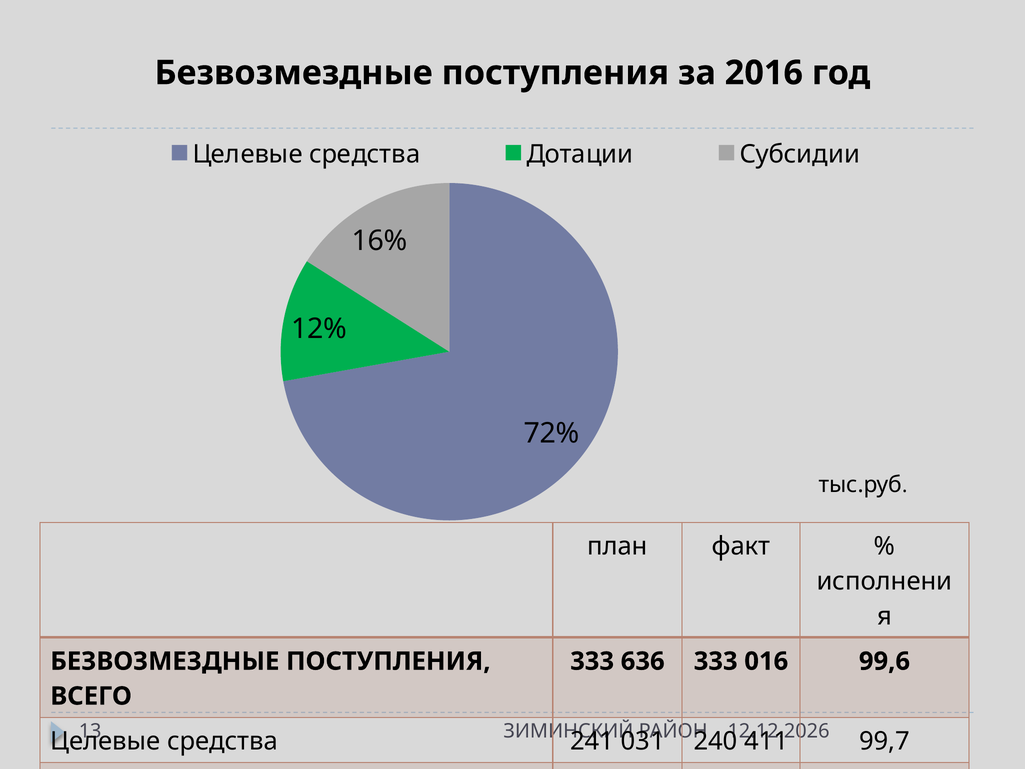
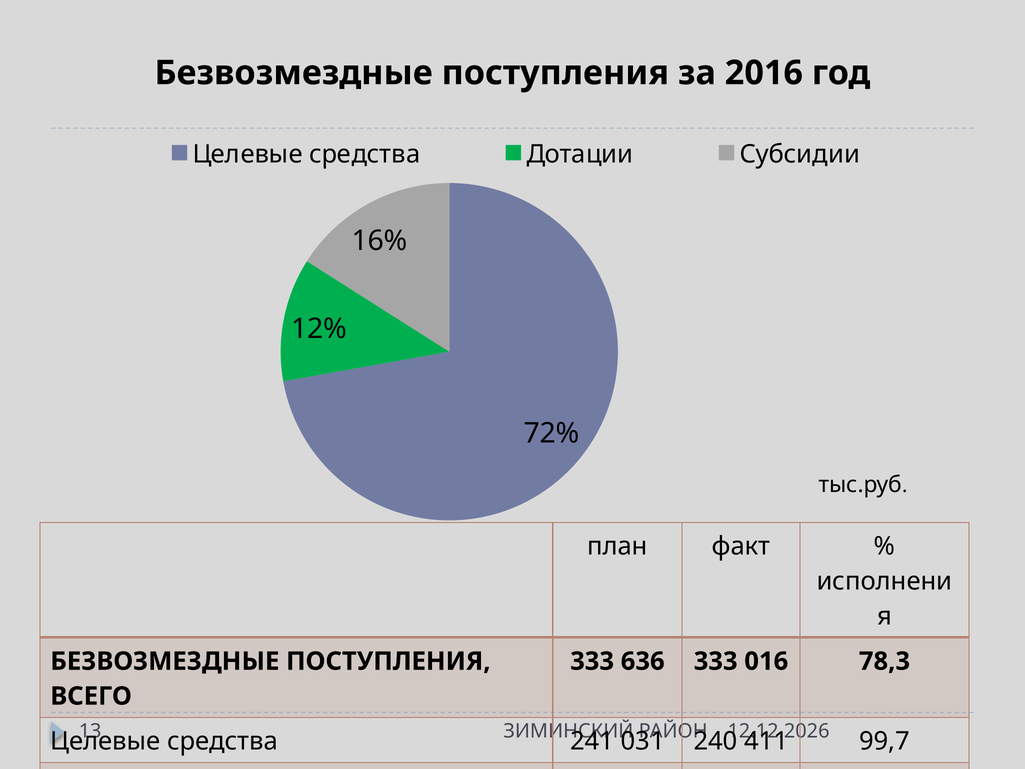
99,6: 99,6 -> 78,3
